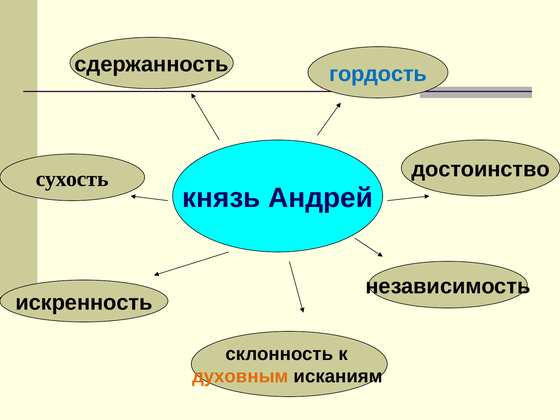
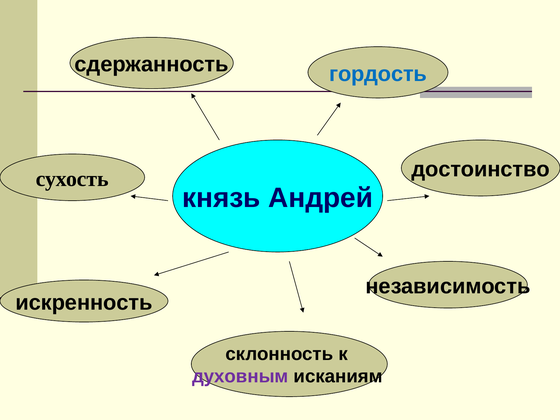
духовным colour: orange -> purple
